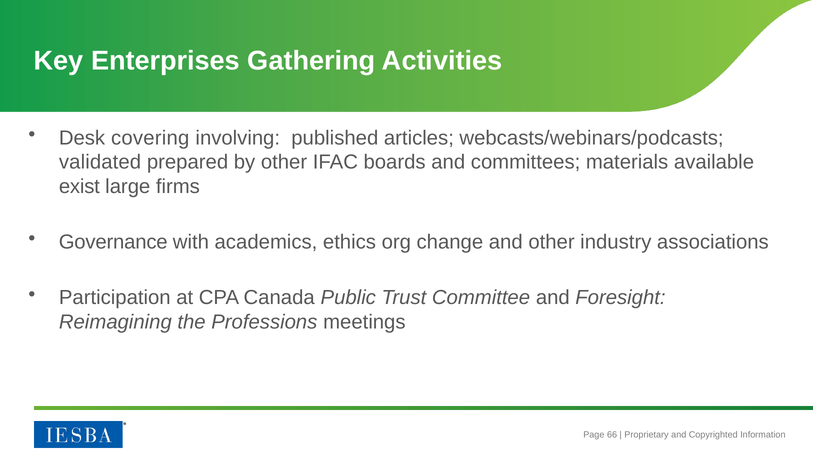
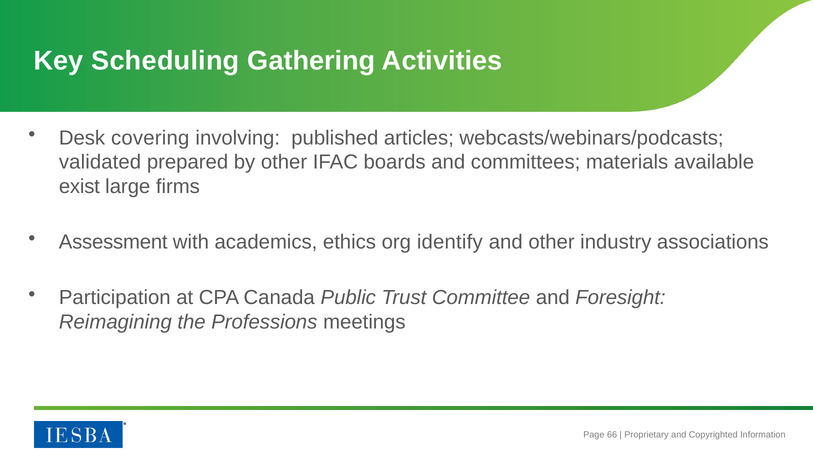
Enterprises: Enterprises -> Scheduling
Governance: Governance -> Assessment
change: change -> identify
